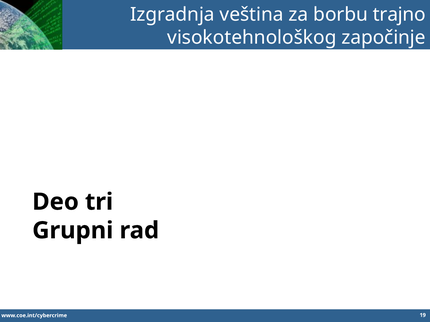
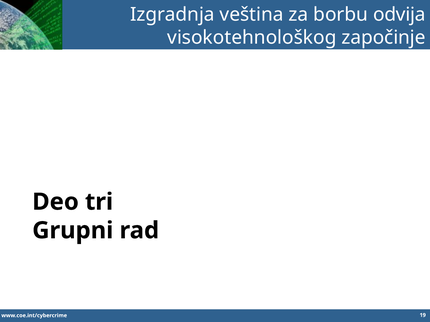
trajno: trajno -> odvija
